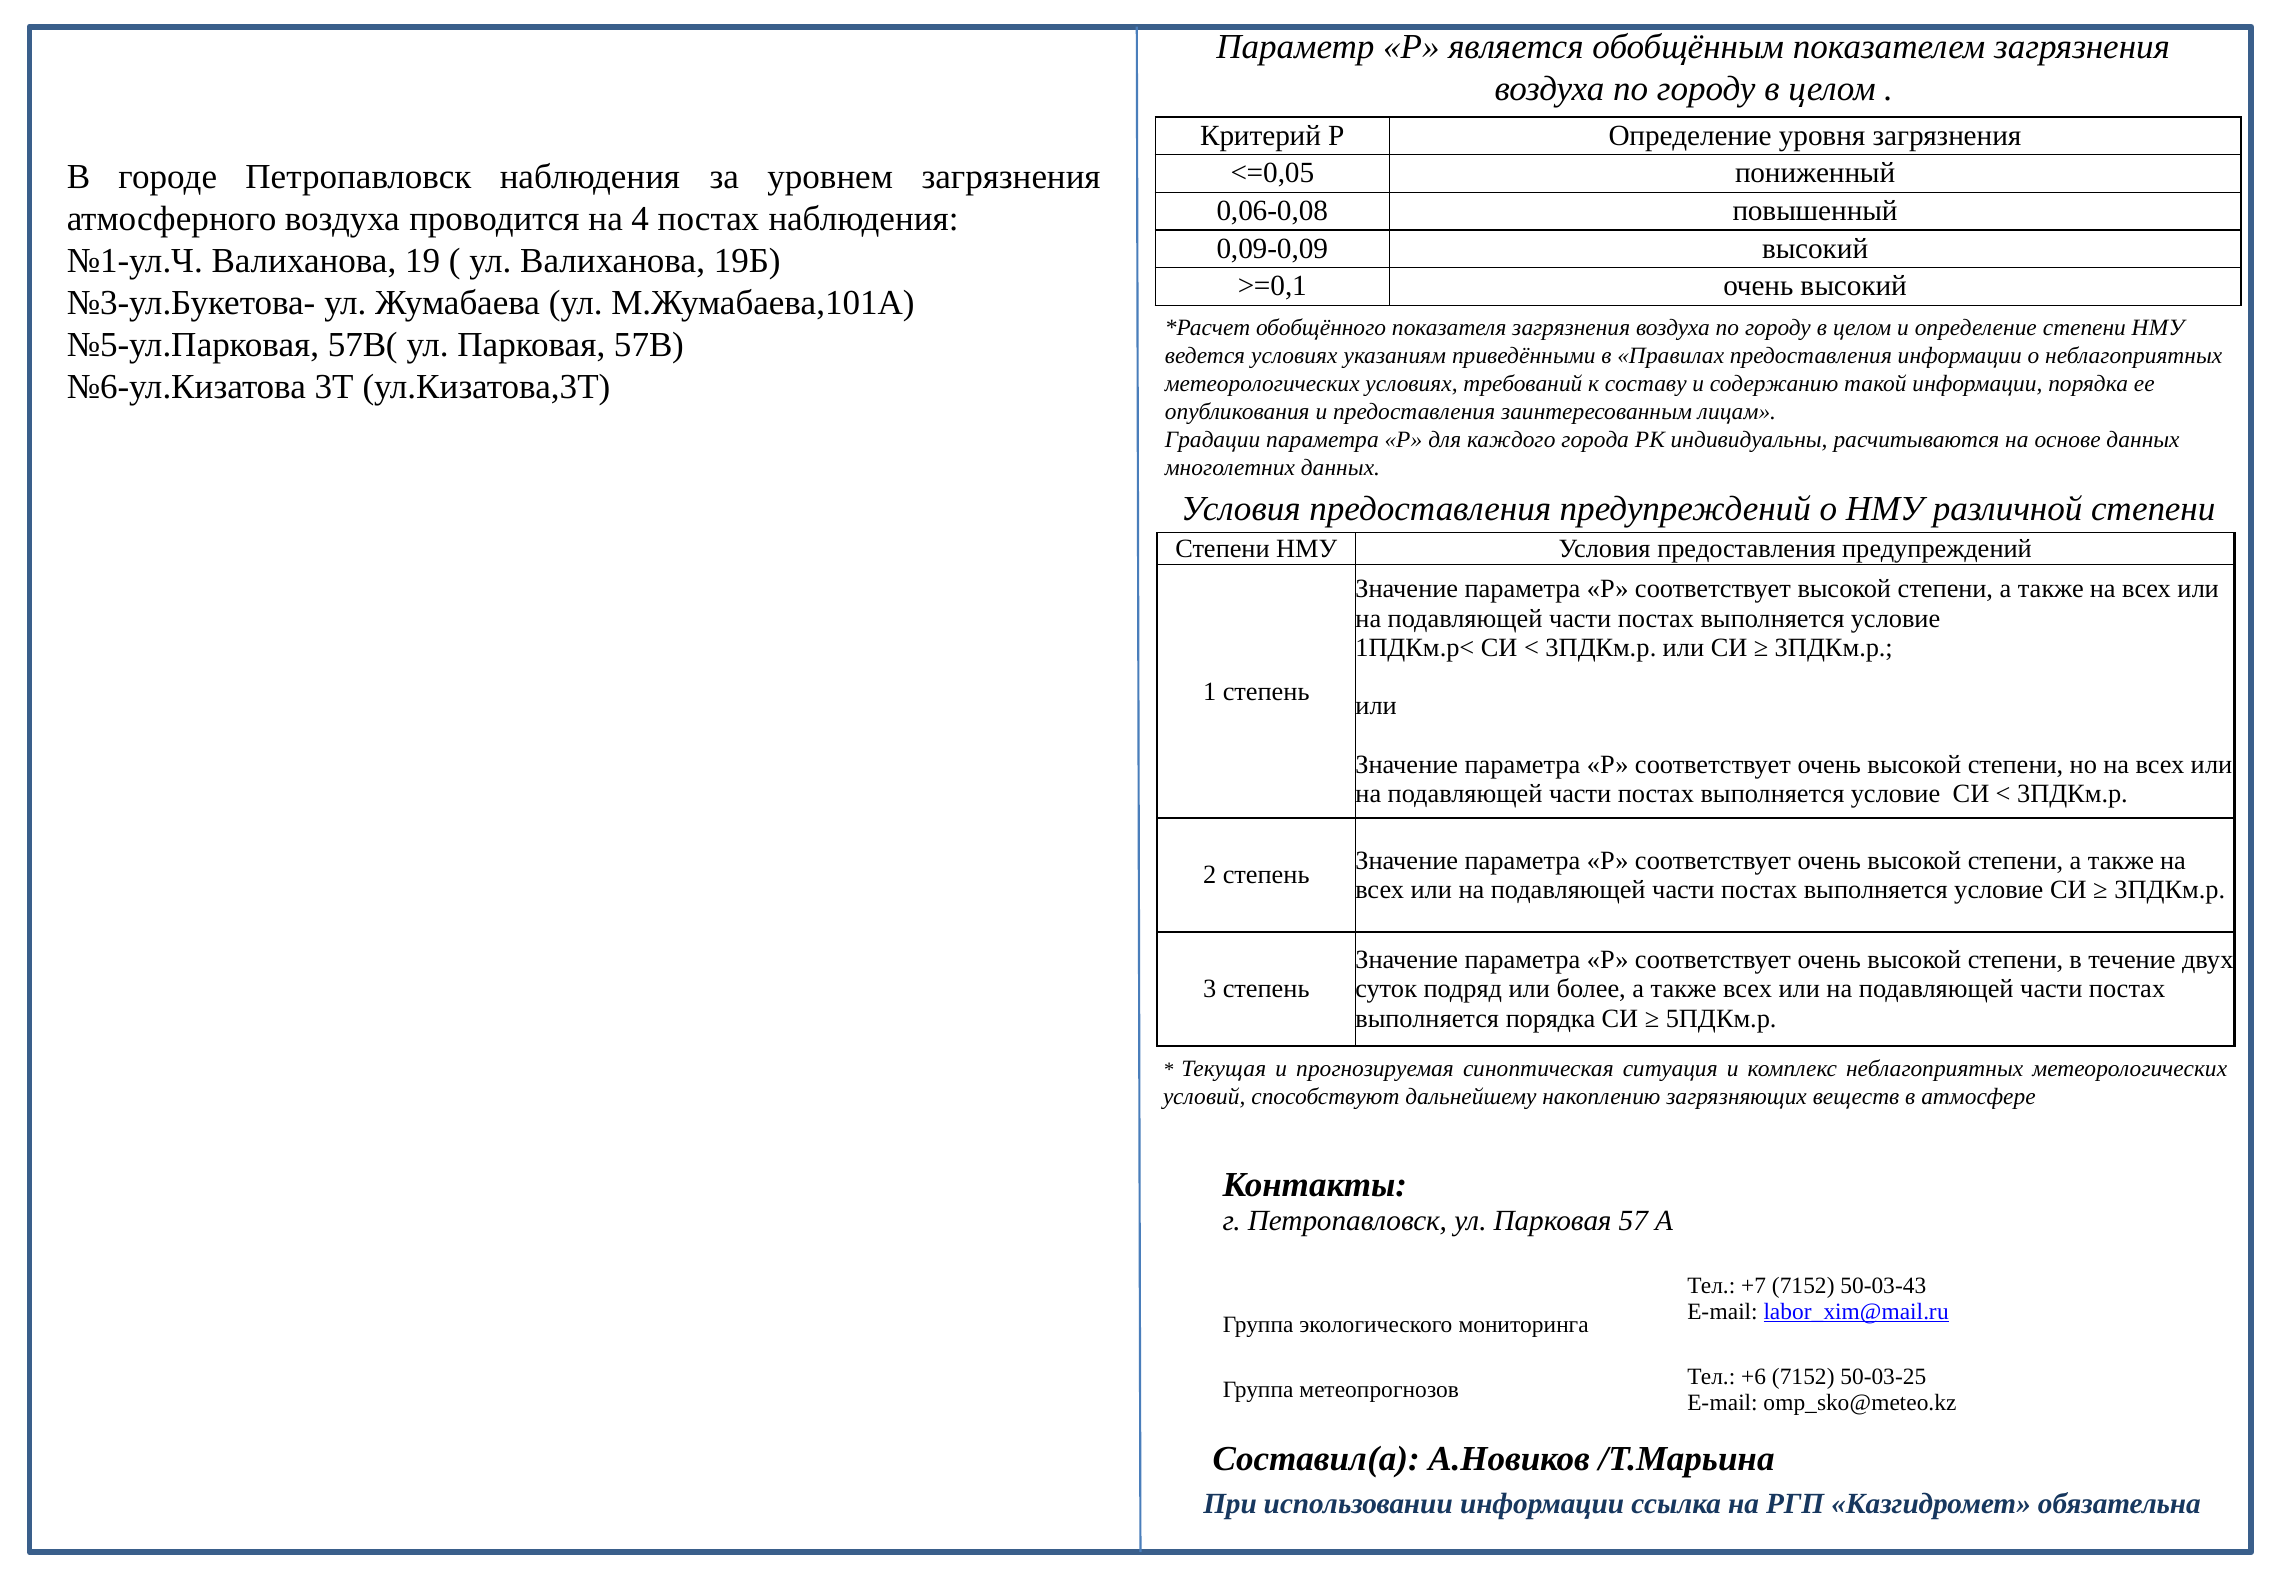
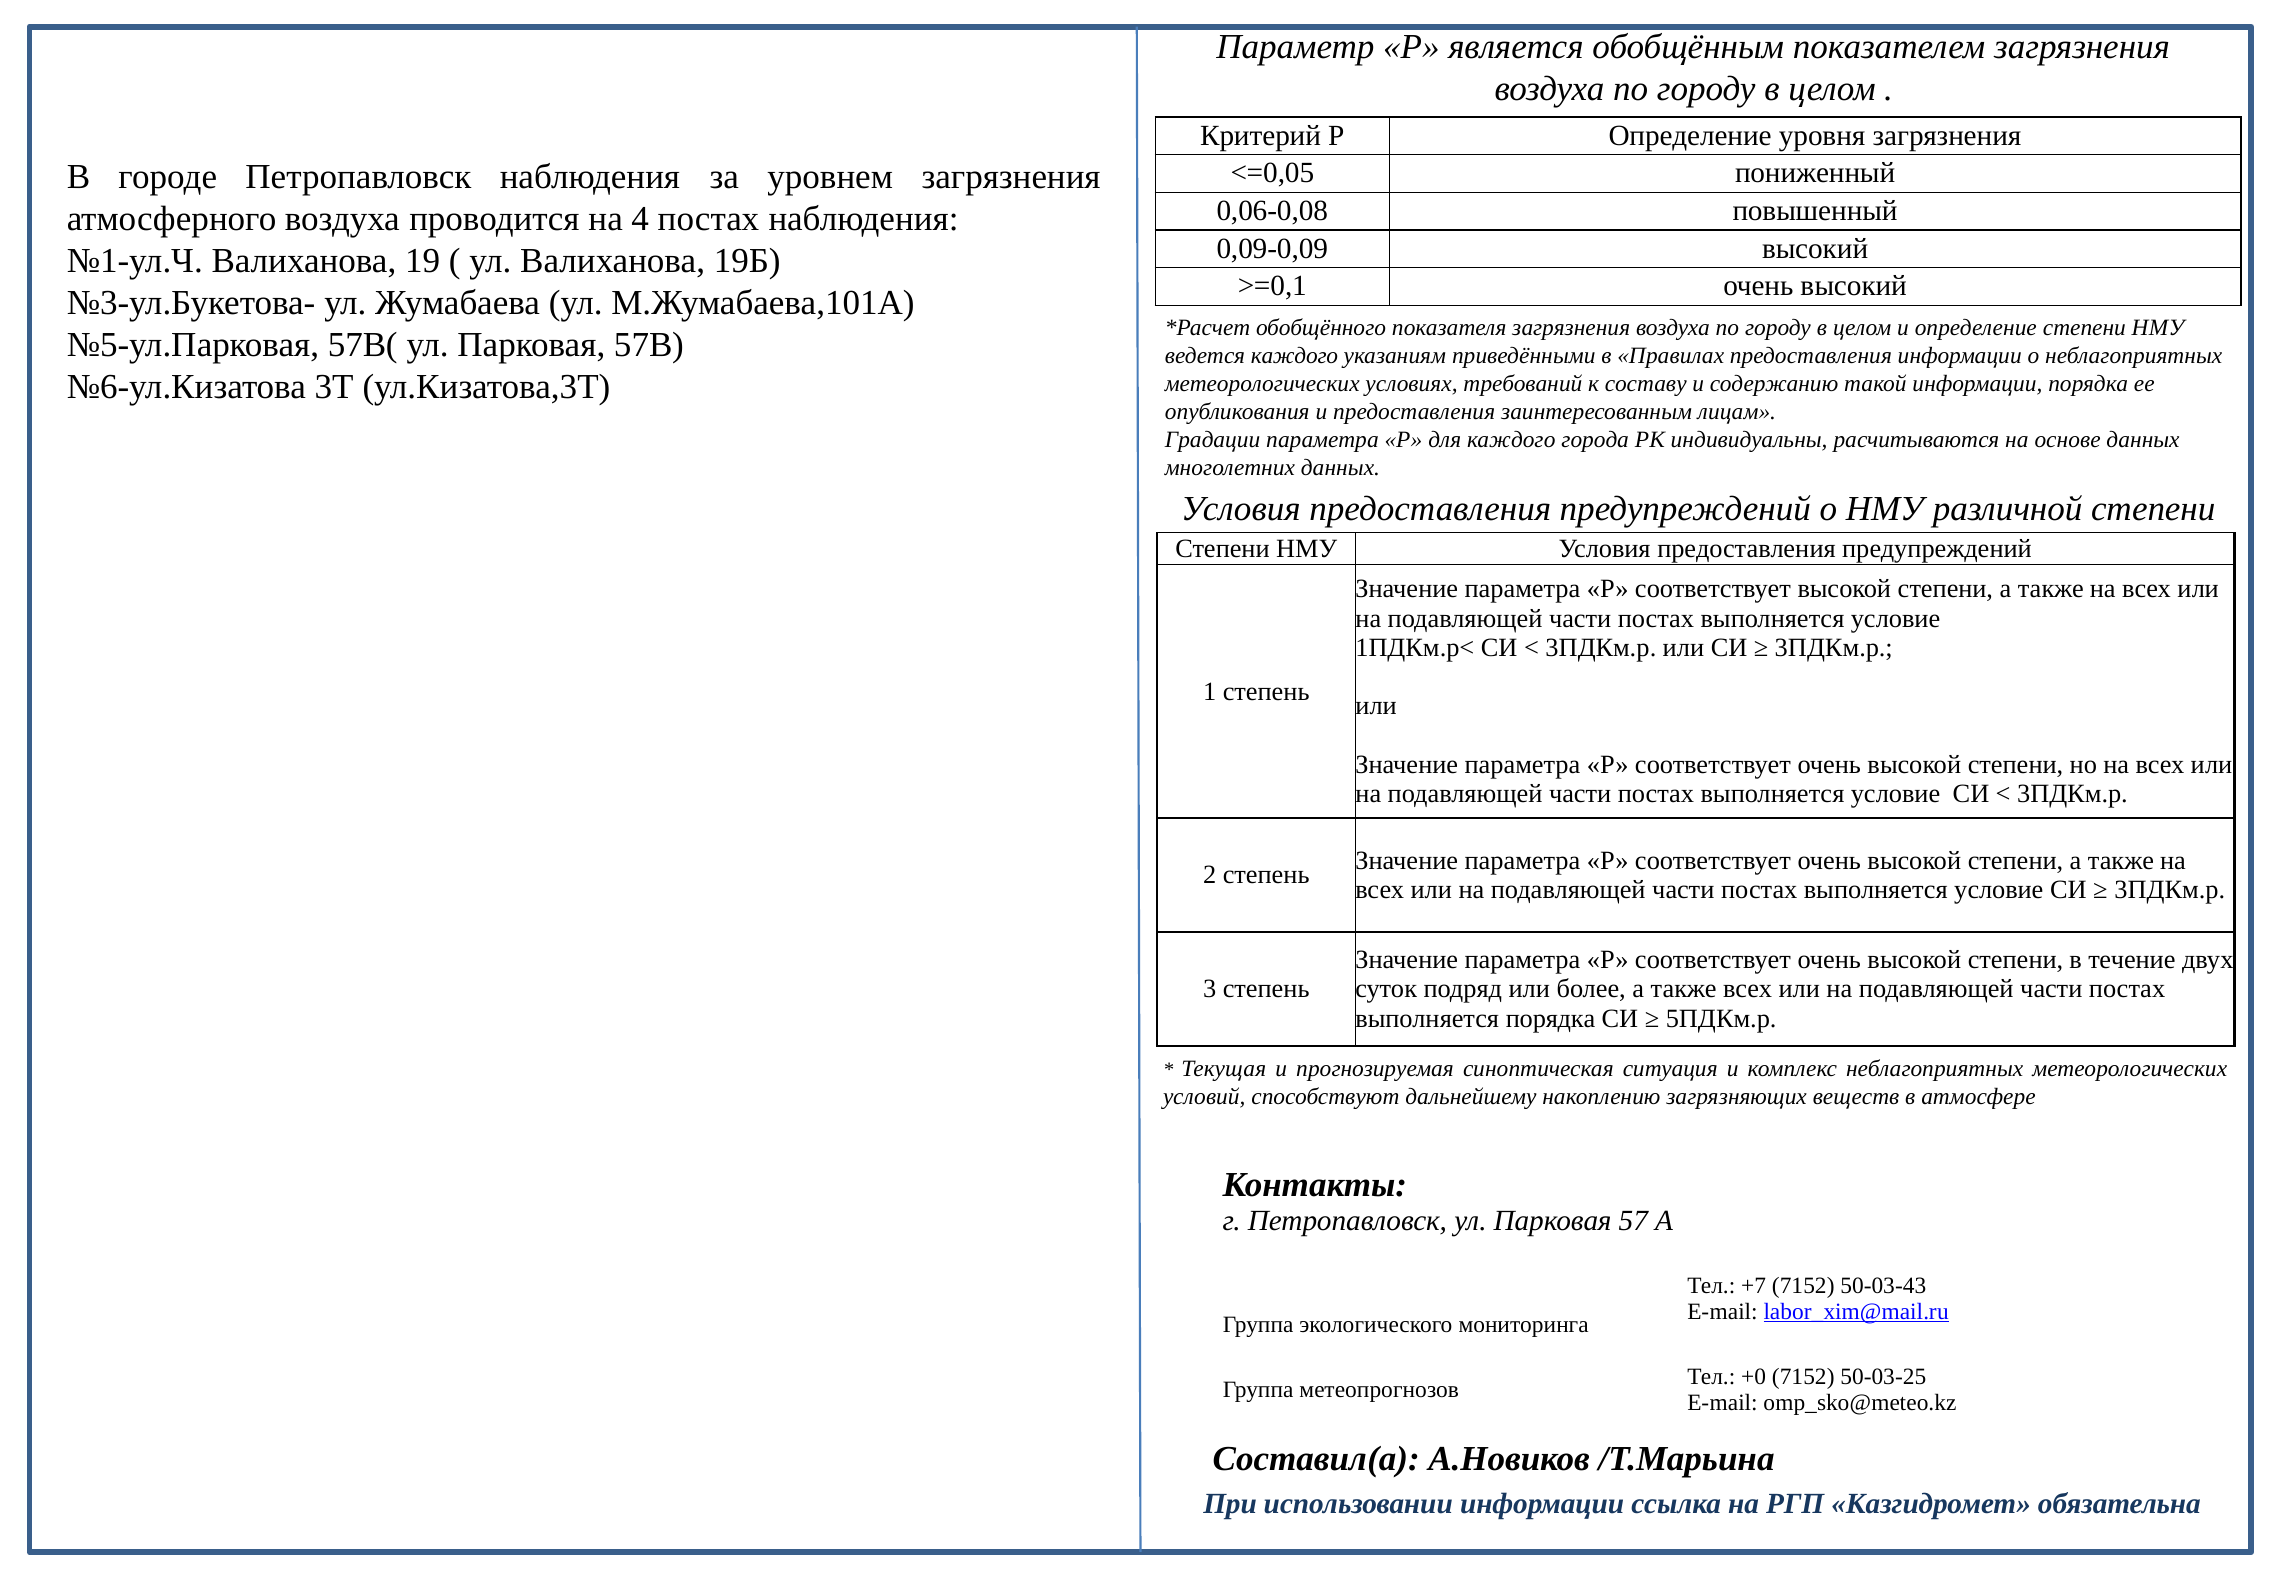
ведется условиях: условиях -> каждого
+6: +6 -> +0
